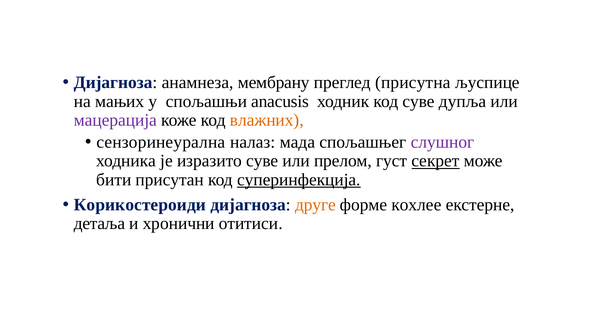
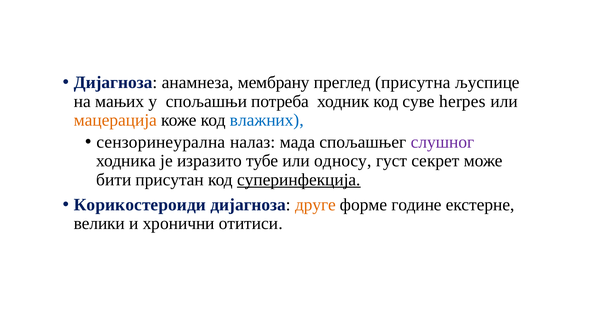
anacusis: anacusis -> потреба
дупља: дупља -> herpes
мацерација colour: purple -> orange
влажних colour: orange -> blue
изразито суве: суве -> тубе
прелом: прелом -> односу
секрет underline: present -> none
кохлее: кохлее -> године
детаља: детаља -> велики
